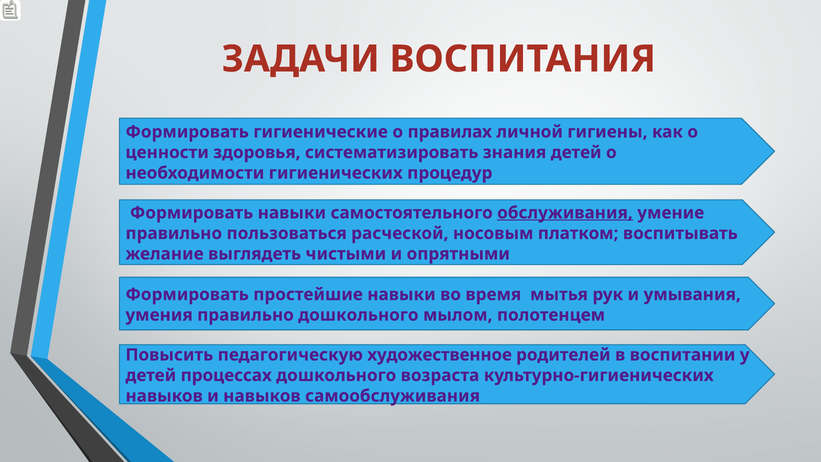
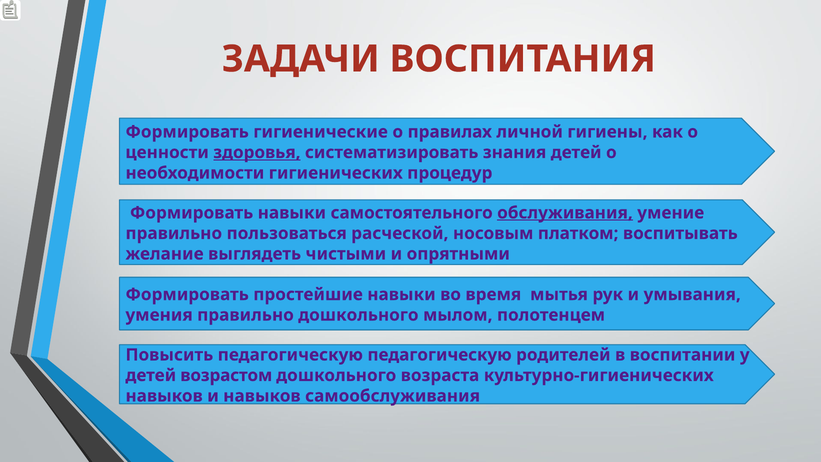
здоровья underline: none -> present
педагогическую художественное: художественное -> педагогическую
процессах: процессах -> возрастом
